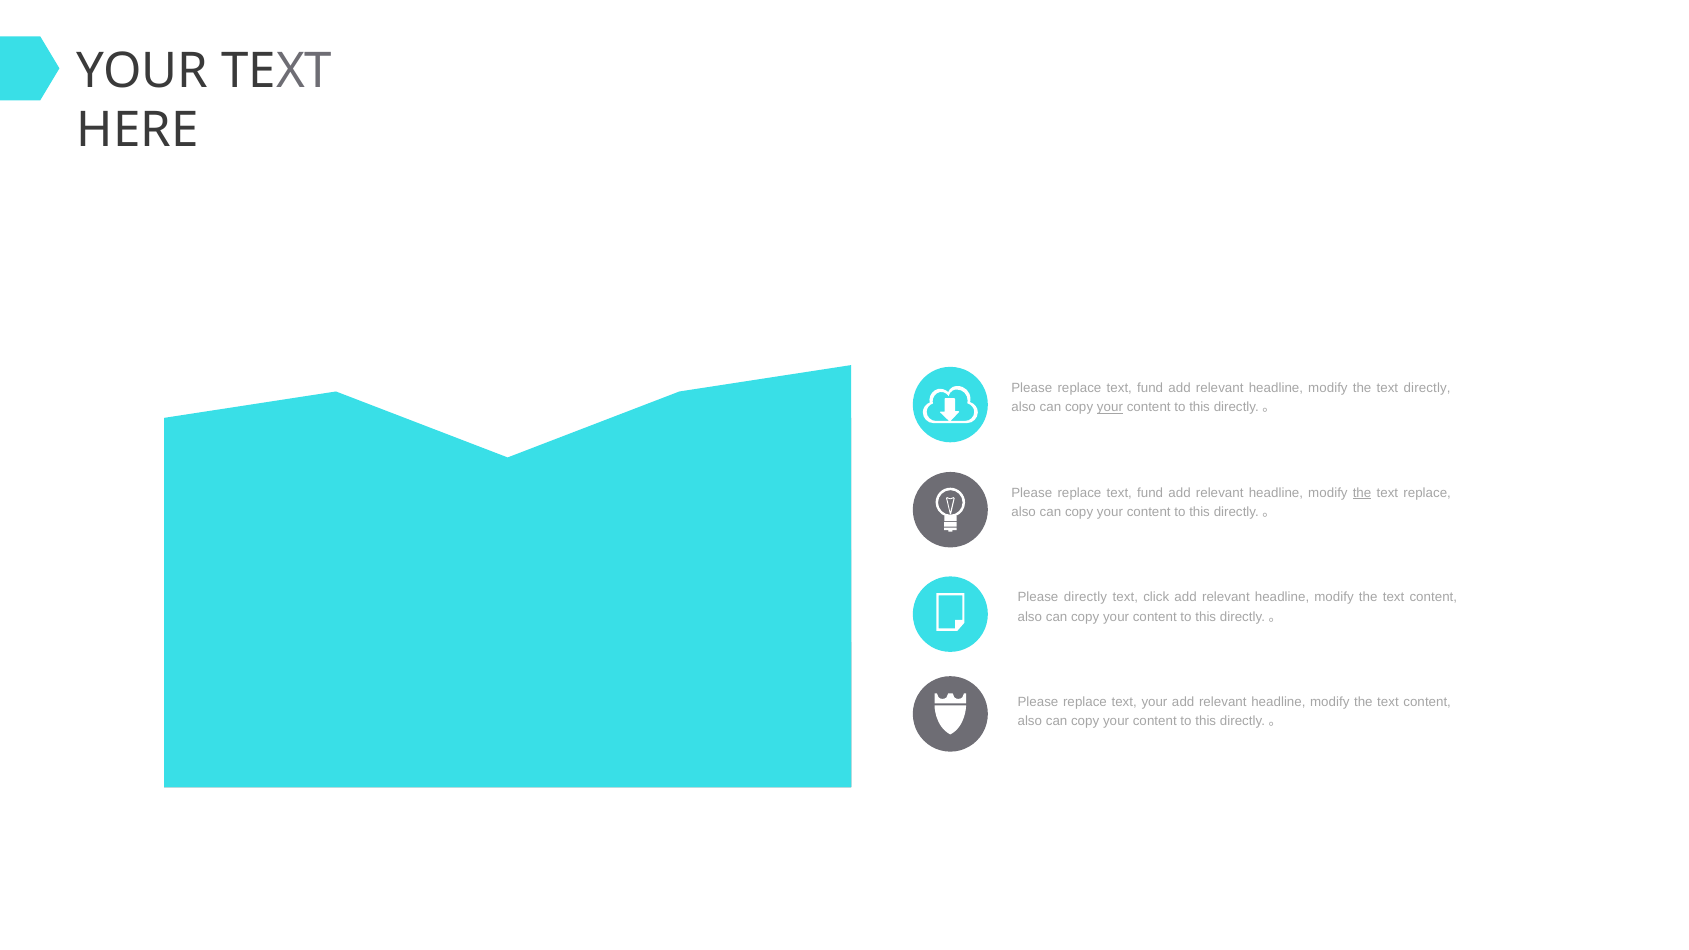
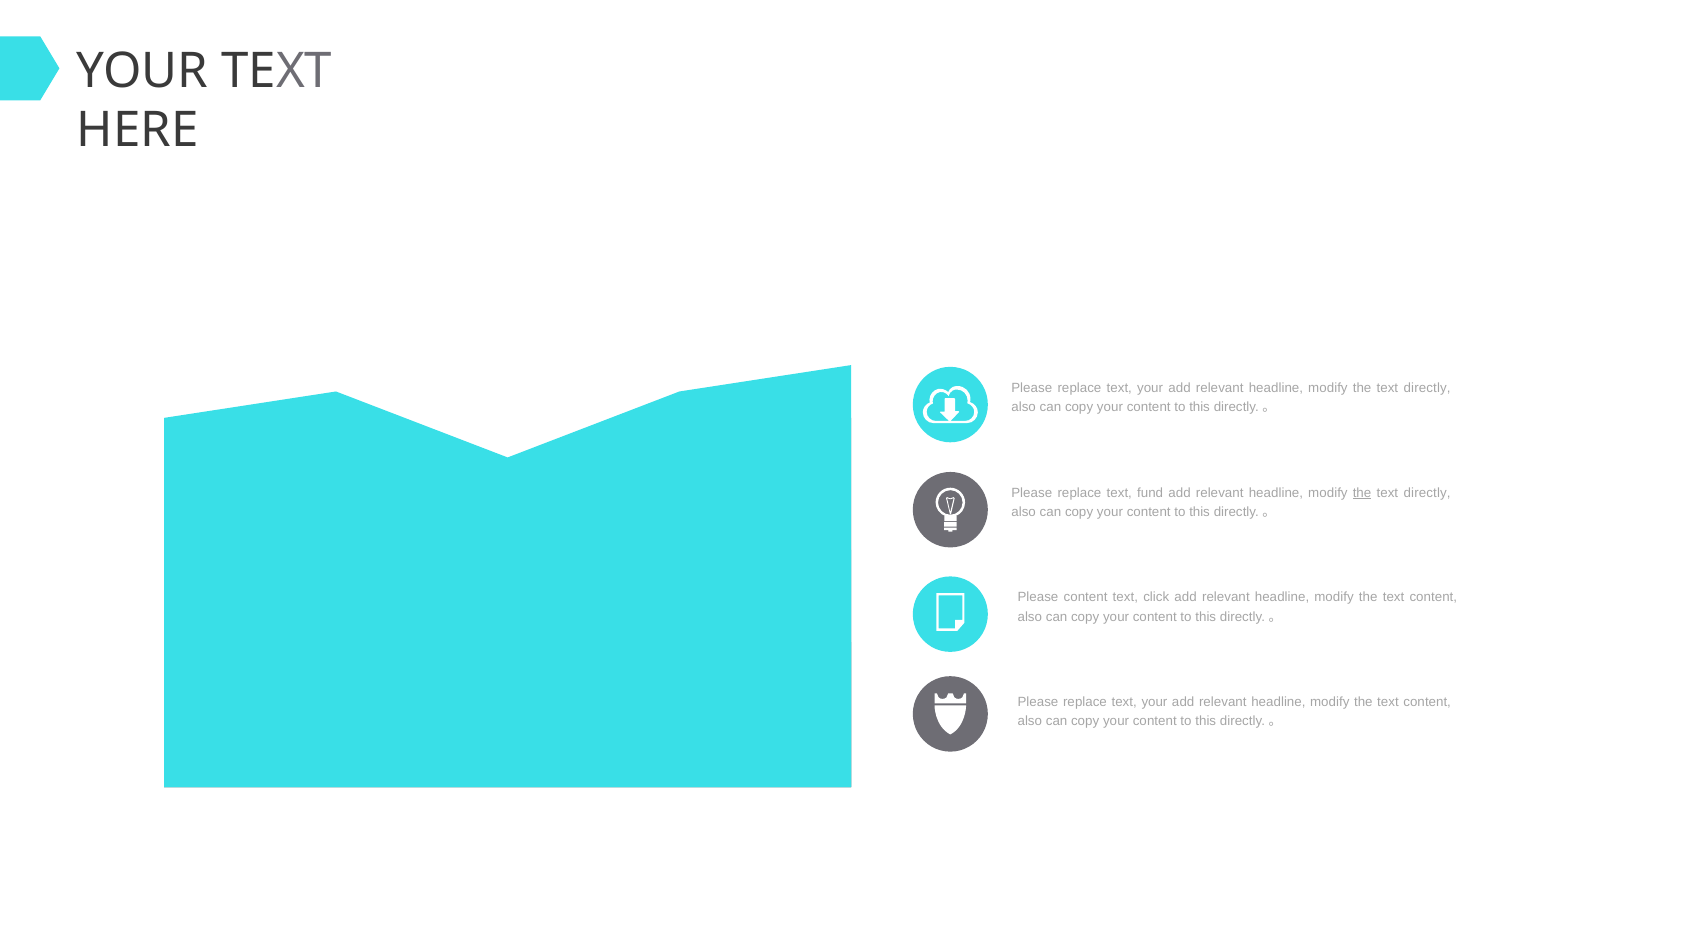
fund at (1150, 388): fund -> your
your at (1110, 408) underline: present -> none
replace at (1427, 493): replace -> directly
Please directly: directly -> content
